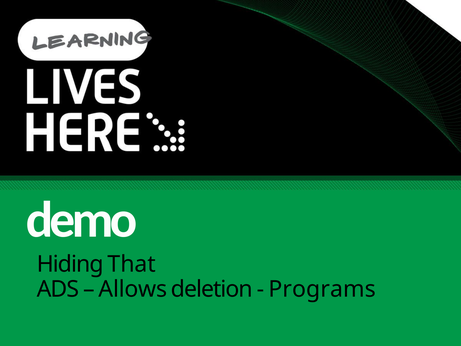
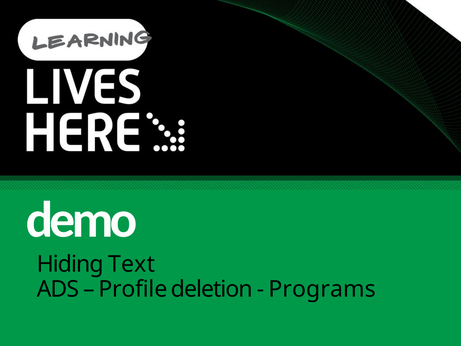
That: That -> Text
Allows: Allows -> Profile
